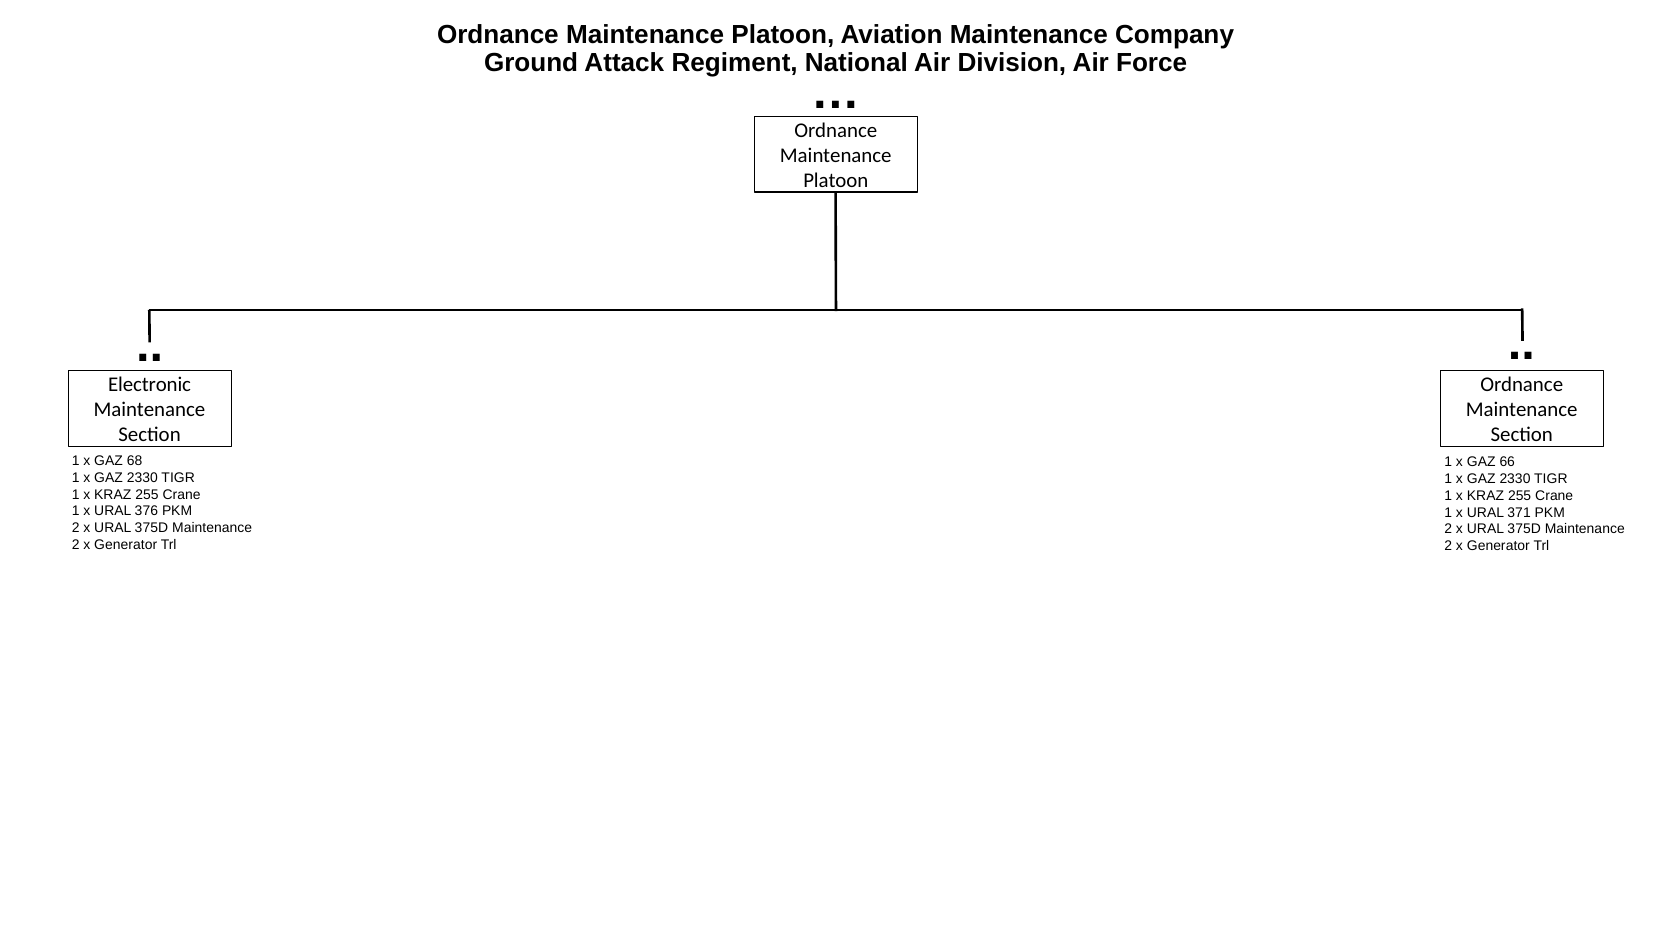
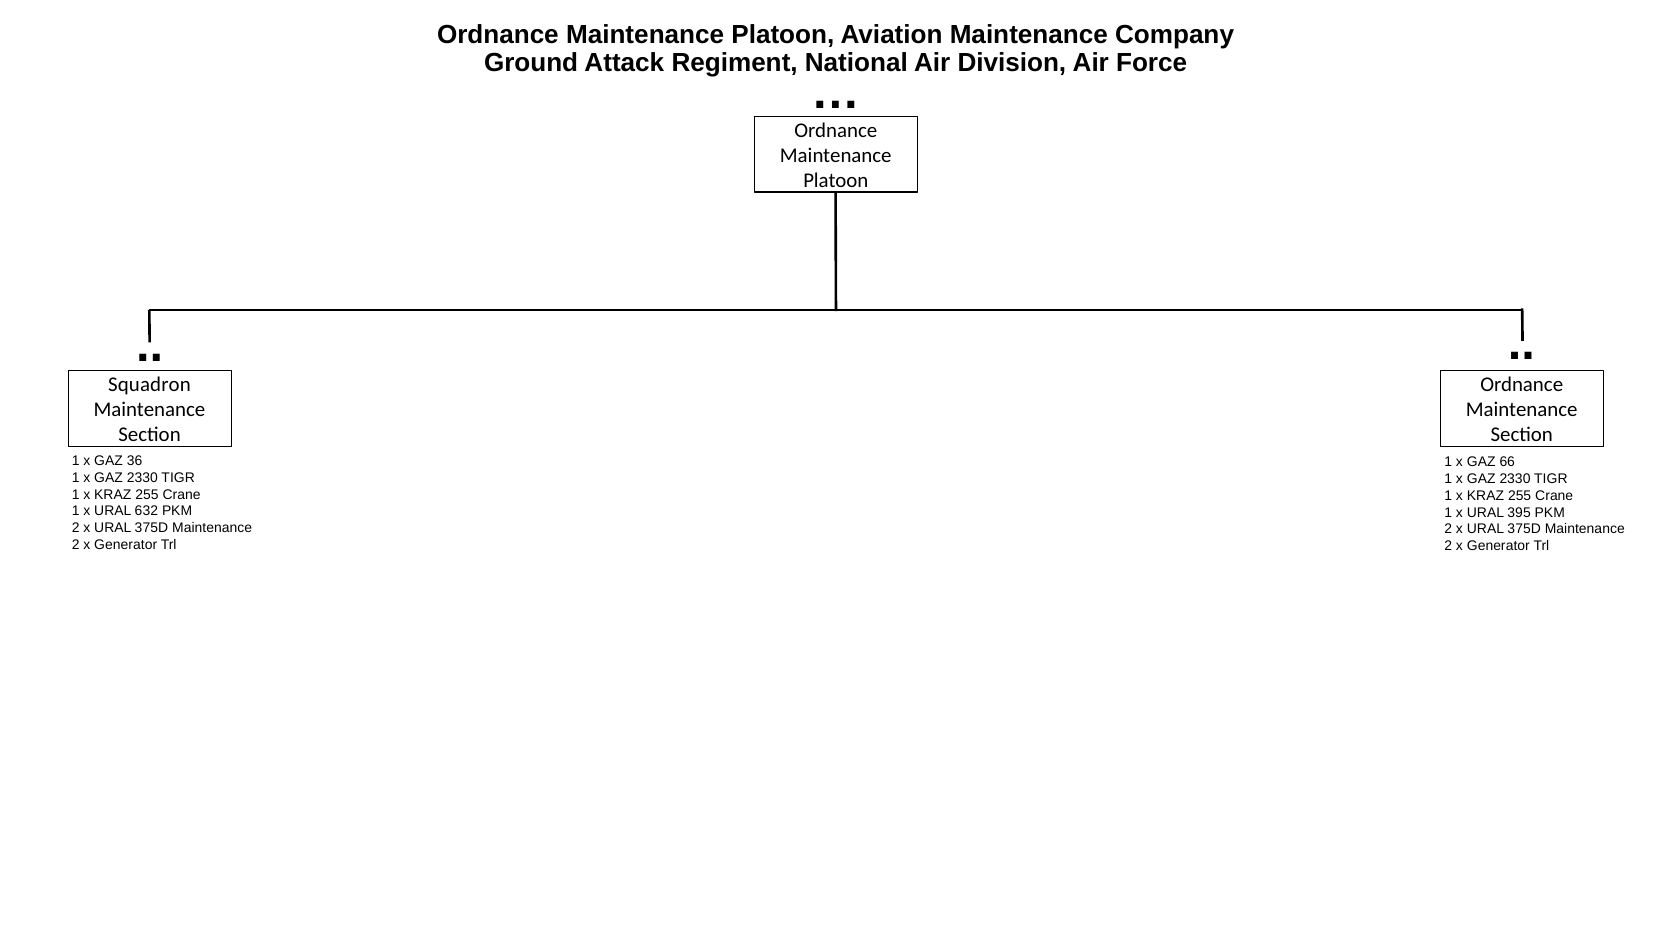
Electronic: Electronic -> Squadron
68: 68 -> 36
376: 376 -> 632
371: 371 -> 395
